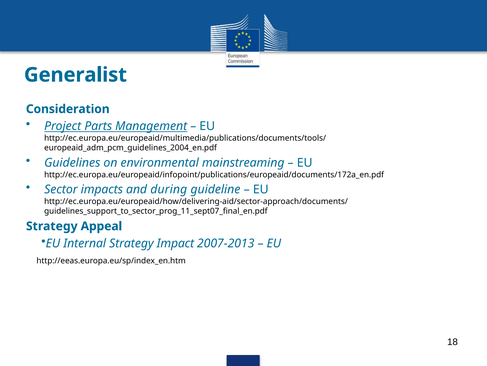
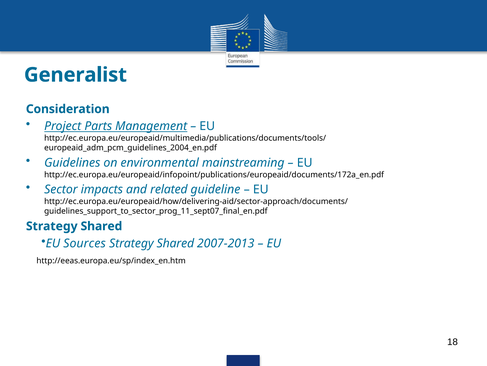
during: during -> related
Appeal at (101, 226): Appeal -> Shared
Internal: Internal -> Sources
Impact at (175, 243): Impact -> Shared
